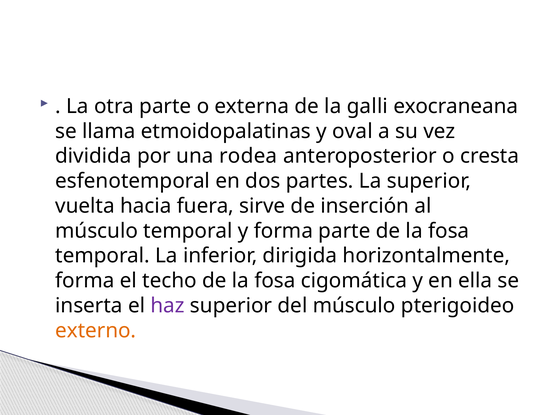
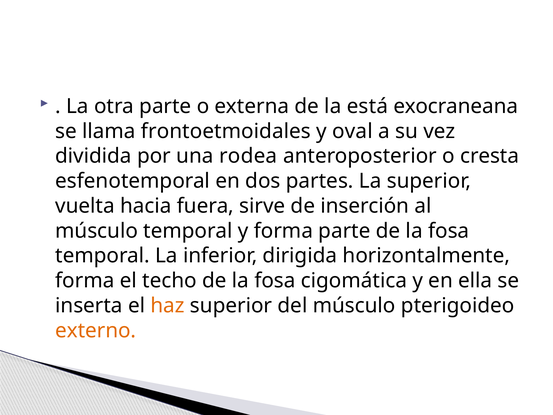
galli: galli -> está
etmoidopalatinas: etmoidopalatinas -> frontoetmoidales
haz colour: purple -> orange
